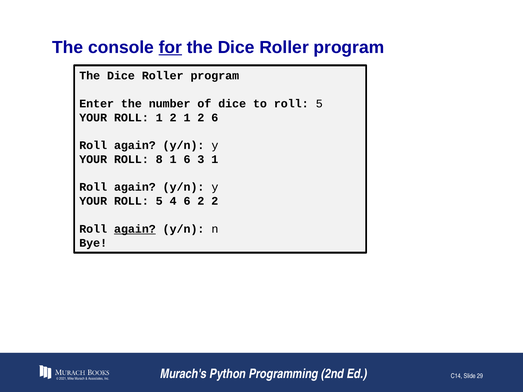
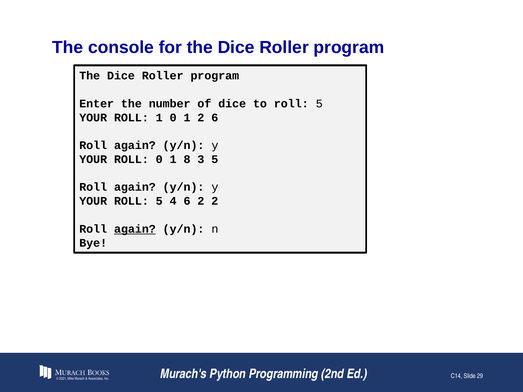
for underline: present -> none
ROLL 1 2: 2 -> 0
ROLL 8: 8 -> 0
1 6: 6 -> 8
3 1: 1 -> 5
